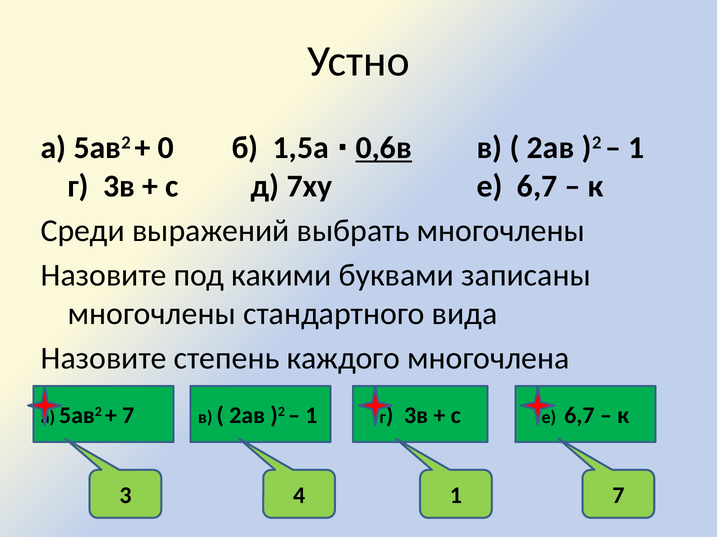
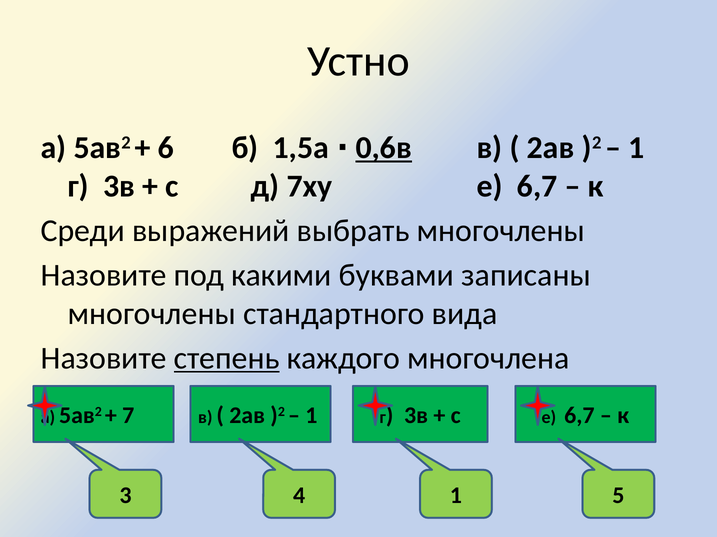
0: 0 -> 6
степень underline: none -> present
1 7: 7 -> 5
